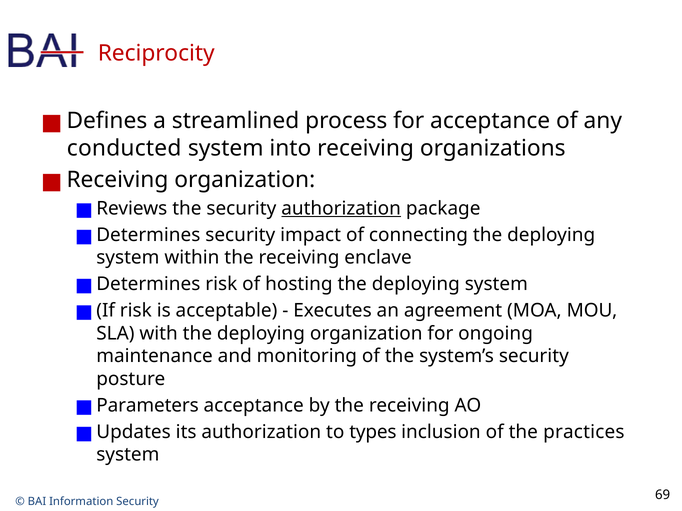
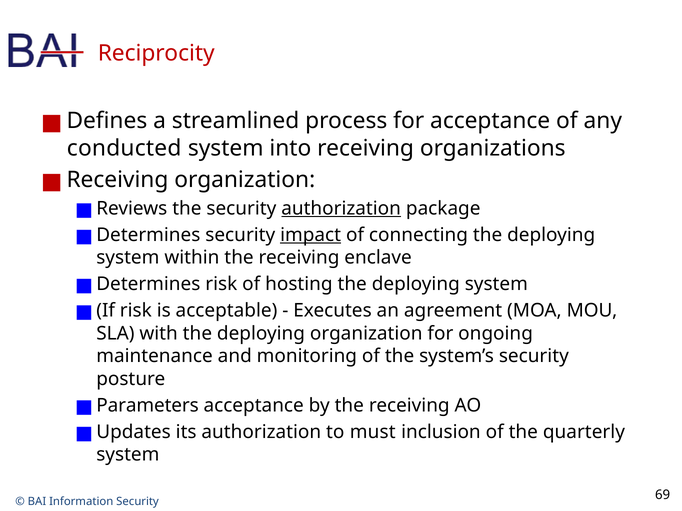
impact underline: none -> present
types: types -> must
practices: practices -> quarterly
